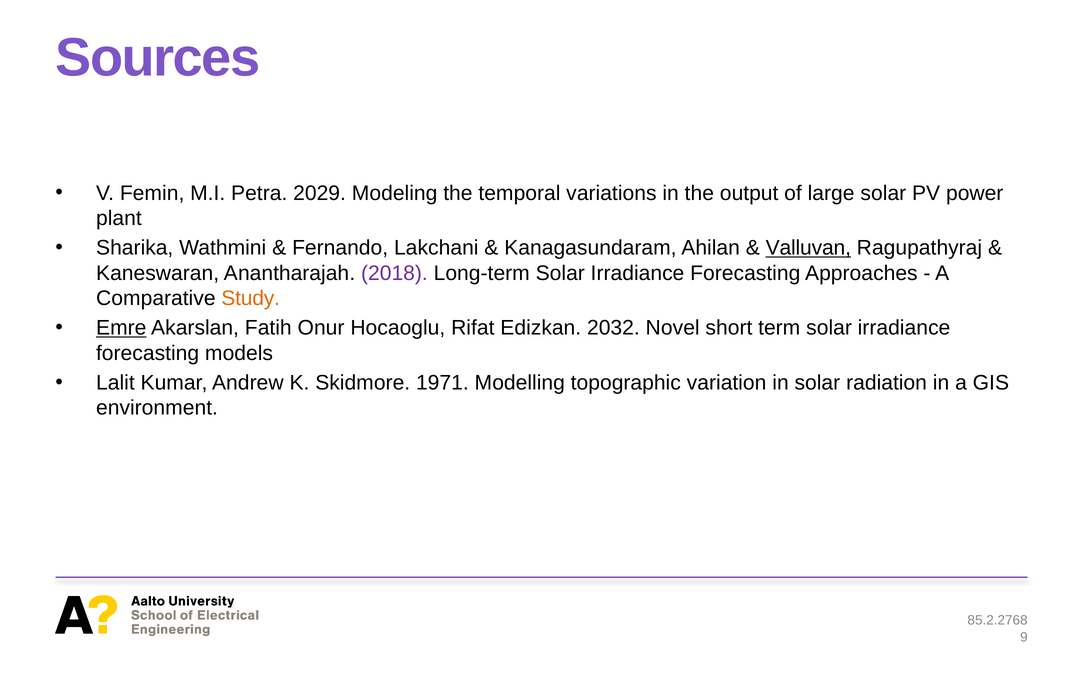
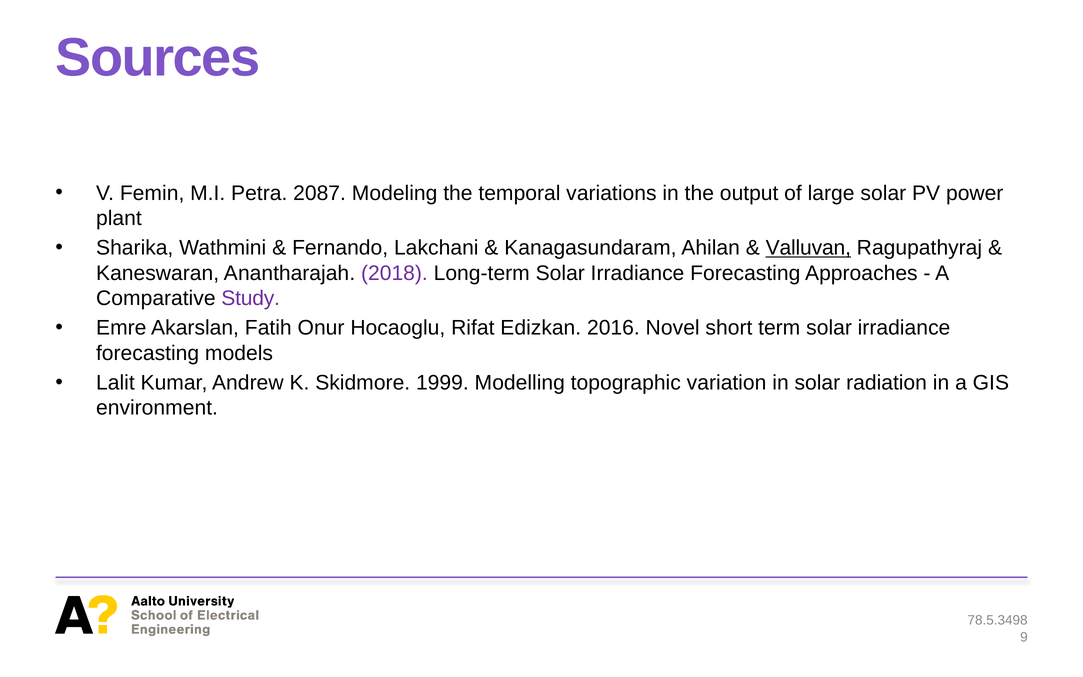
2029: 2029 -> 2087
Study colour: orange -> purple
Emre underline: present -> none
2032: 2032 -> 2016
1971: 1971 -> 1999
85.2.2768: 85.2.2768 -> 78.5.3498
